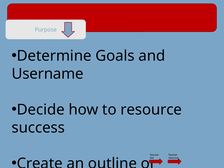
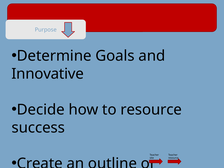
Username: Username -> Innovative
